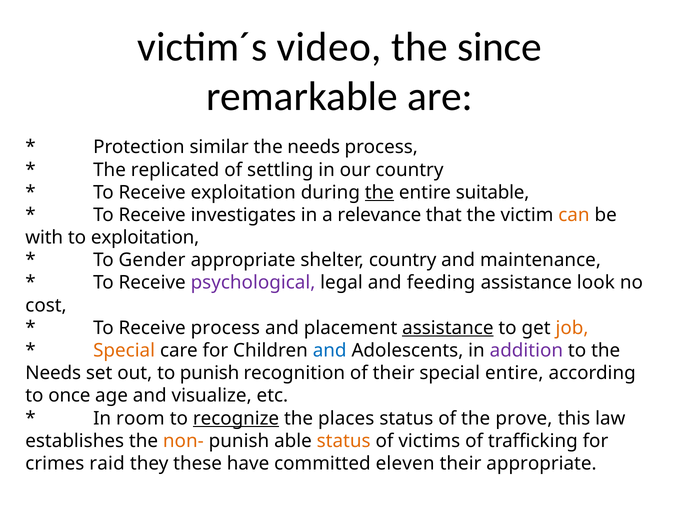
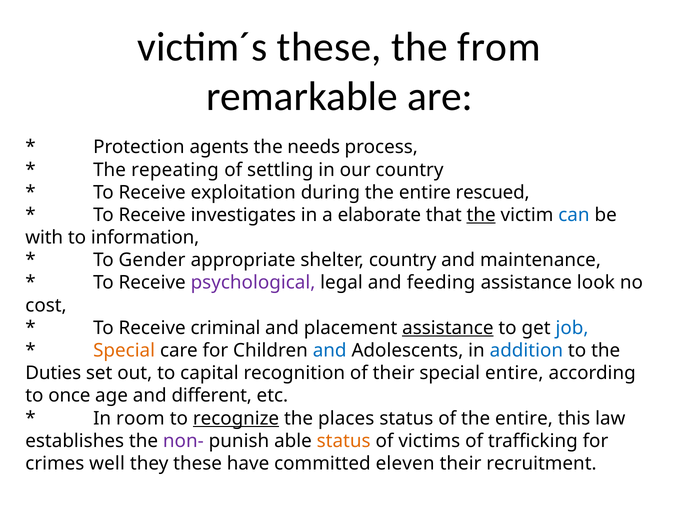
victim´s video: video -> these
since: since -> from
similar: similar -> agents
replicated: replicated -> repeating
the at (379, 193) underline: present -> none
suitable: suitable -> rescued
relevance: relevance -> elaborate
the at (481, 215) underline: none -> present
can colour: orange -> blue
to exploitation: exploitation -> information
Receive process: process -> criminal
job colour: orange -> blue
addition colour: purple -> blue
Needs at (53, 373): Needs -> Duties
to punish: punish -> capital
visualize: visualize -> different
of the prove: prove -> entire
non- colour: orange -> purple
raid: raid -> well
their appropriate: appropriate -> recruitment
